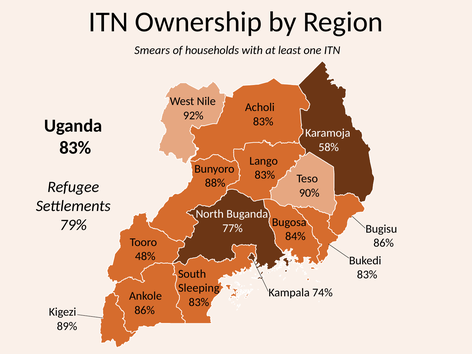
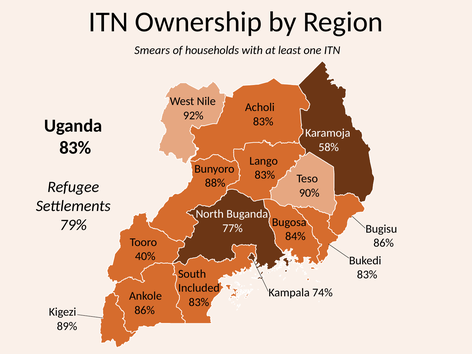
48%: 48% -> 40%
Sleeping: Sleeping -> Included
